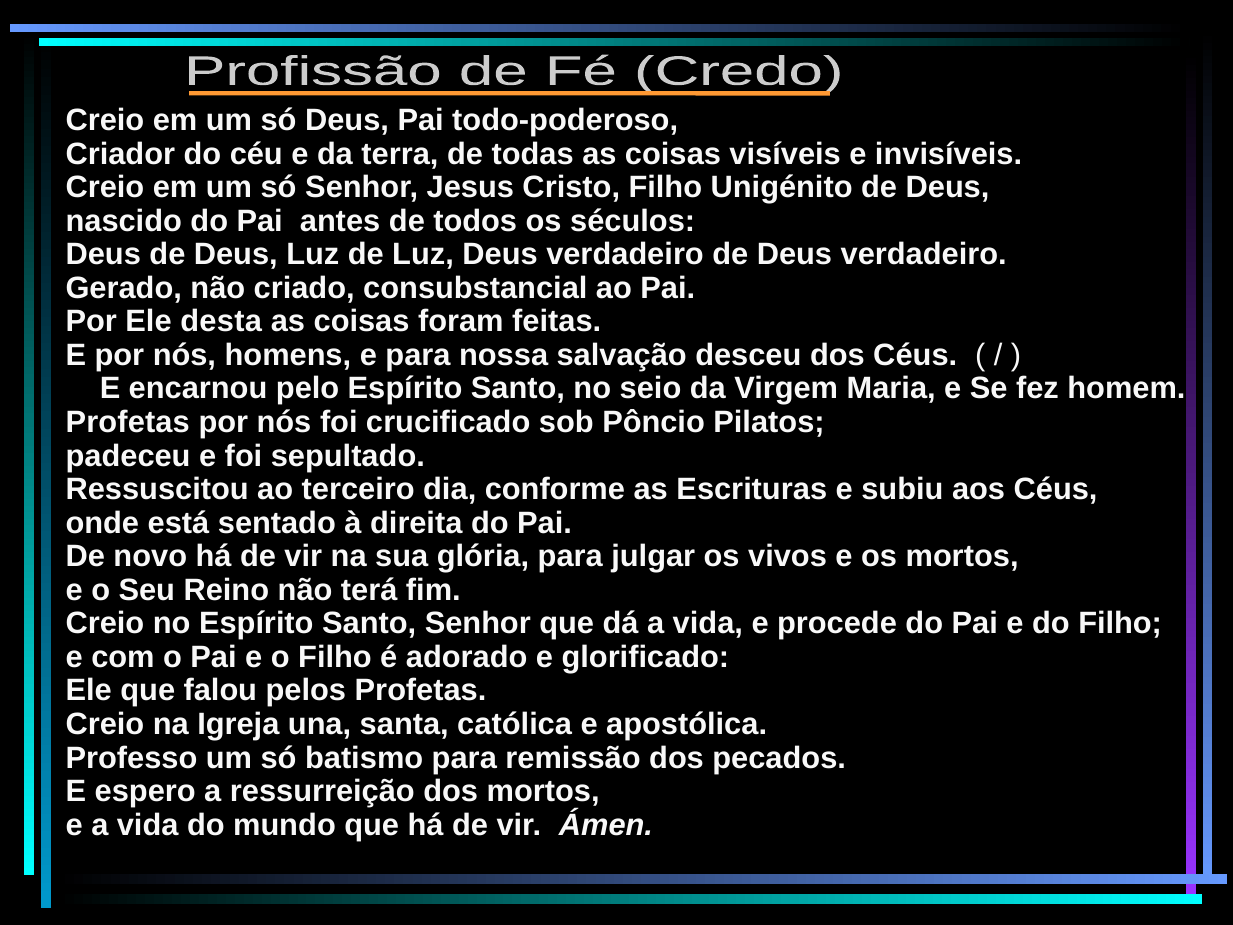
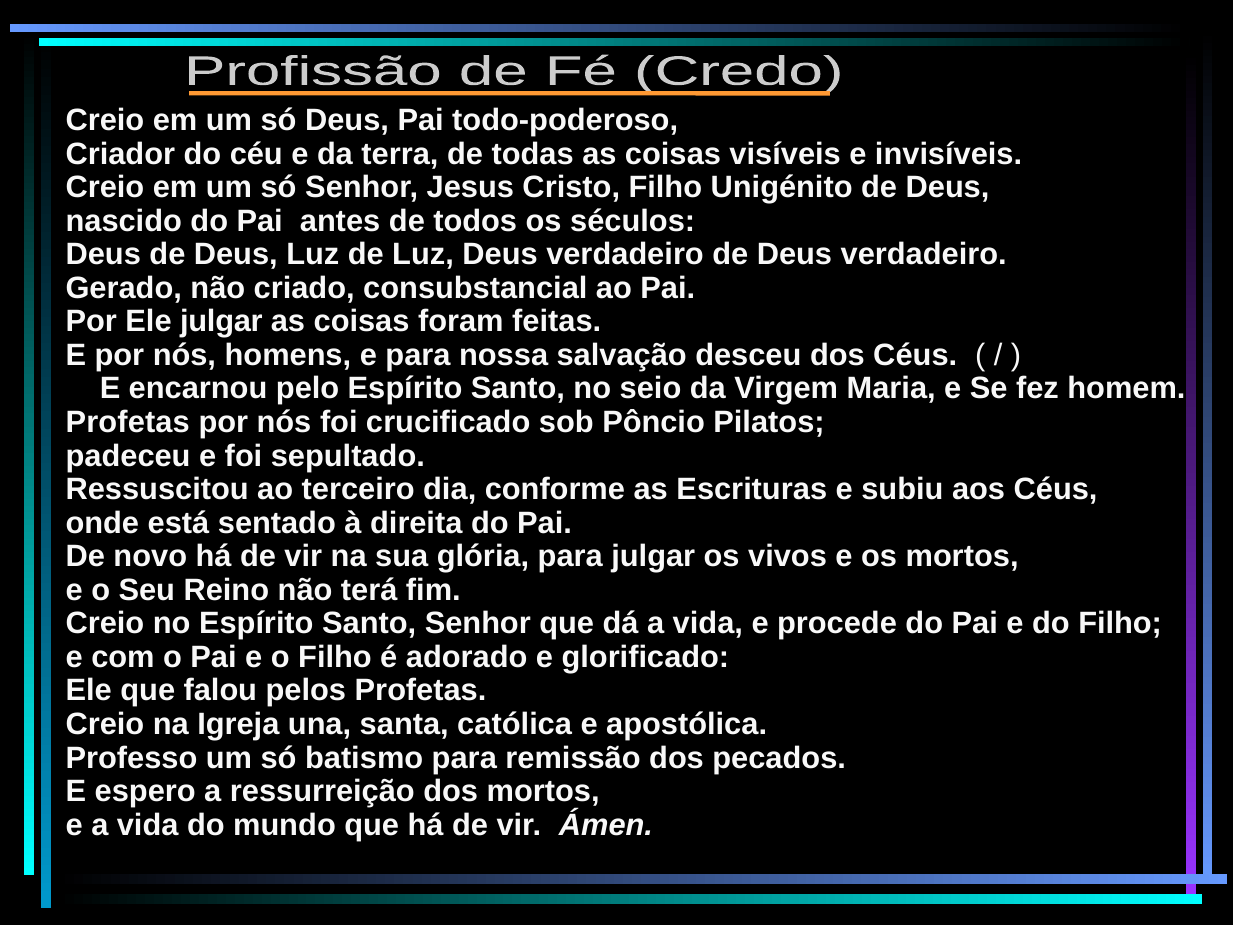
Ele desta: desta -> julgar
